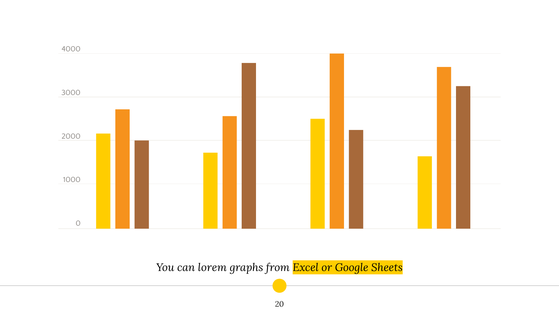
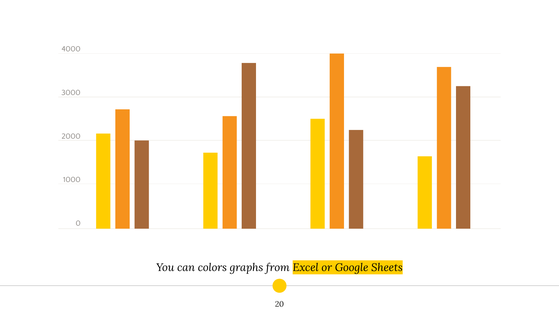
lorem: lorem -> colors
